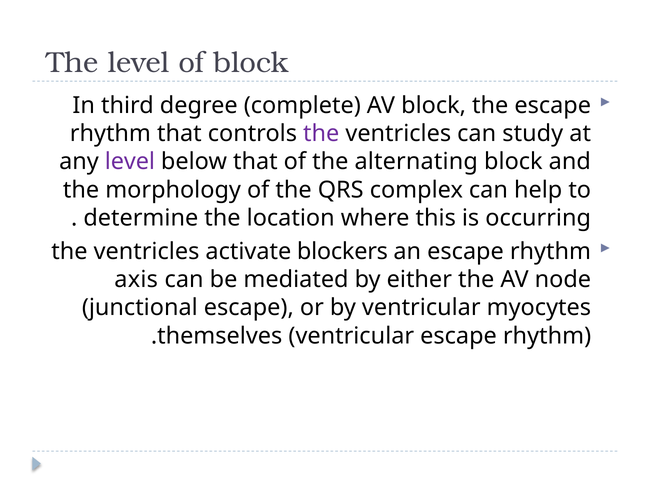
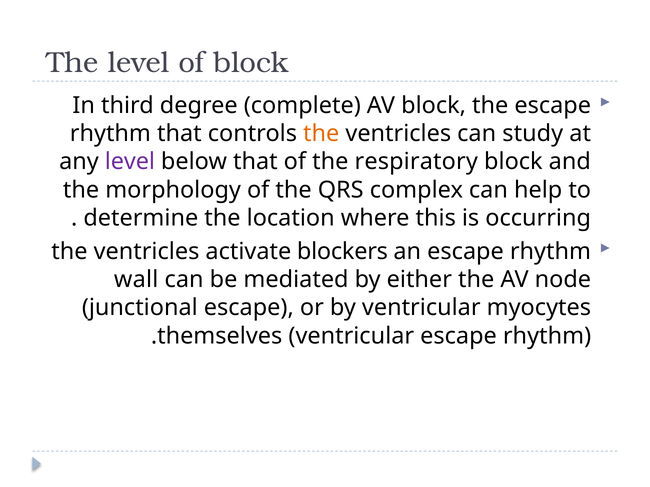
the at (321, 134) colour: purple -> orange
alternating: alternating -> respiratory
axis: axis -> wall
